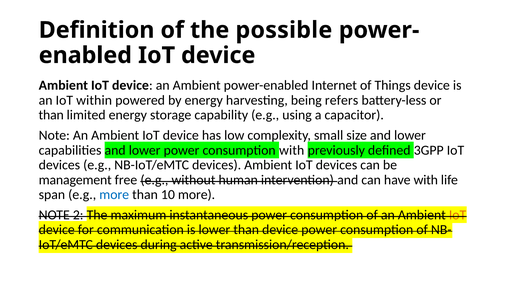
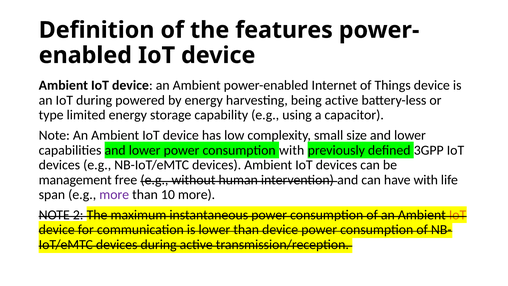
possible: possible -> features
IoT within: within -> during
being refers: refers -> active
than at (51, 115): than -> type
more at (114, 195) colour: blue -> purple
